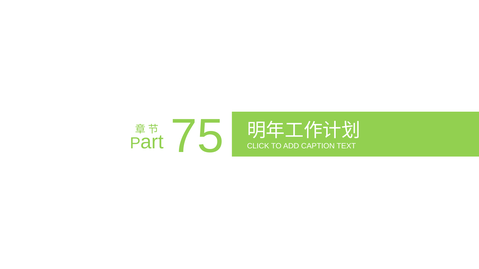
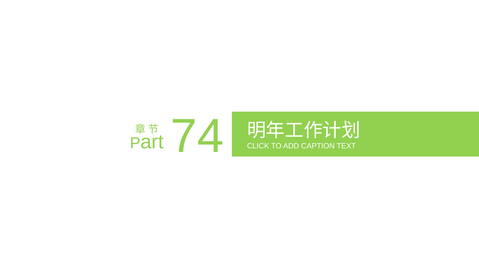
75: 75 -> 74
